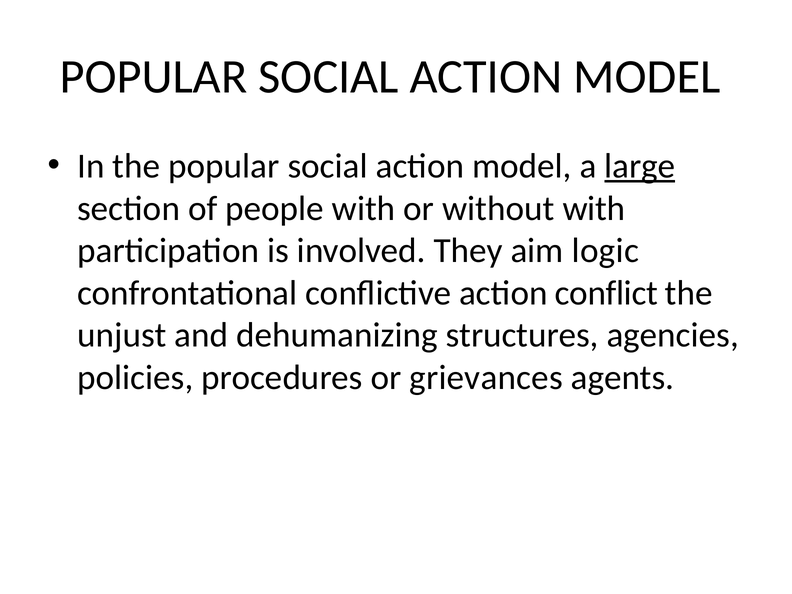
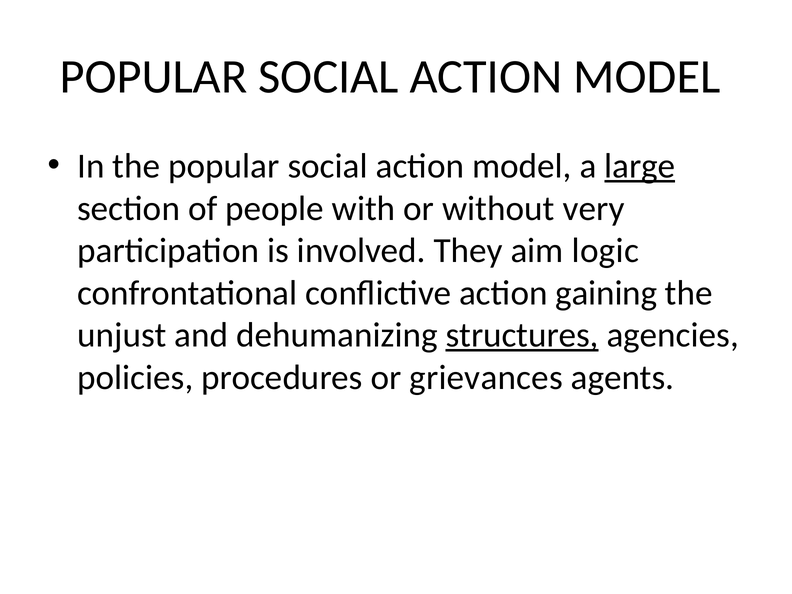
without with: with -> very
conflict: conflict -> gaining
structures underline: none -> present
